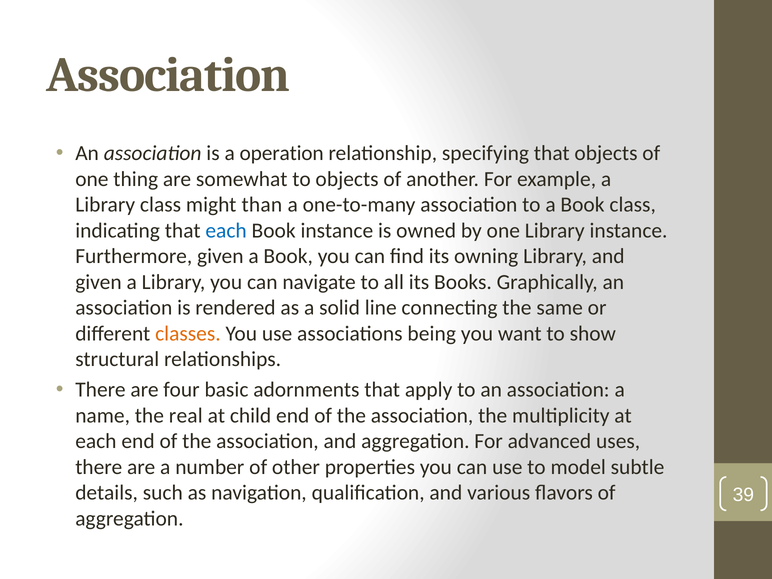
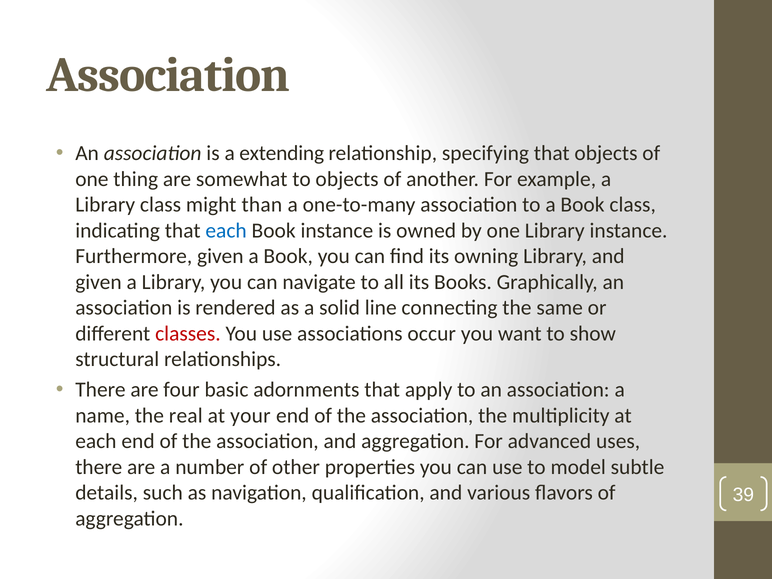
operation: operation -> extending
classes colour: orange -> red
being: being -> occur
child: child -> your
